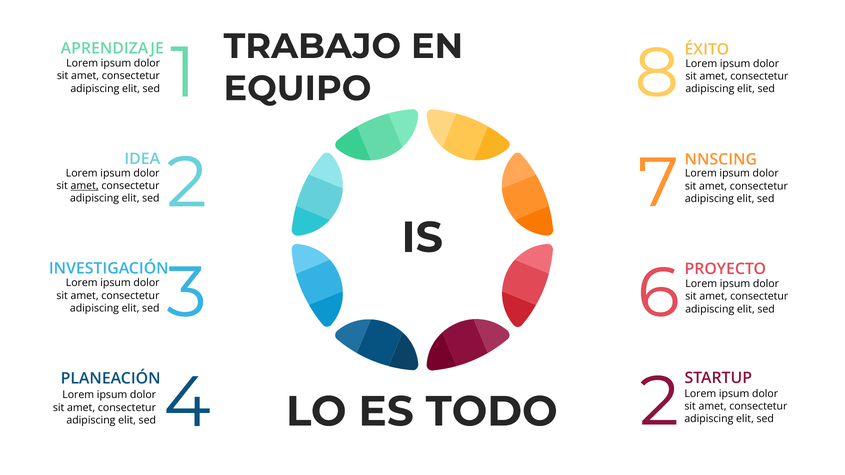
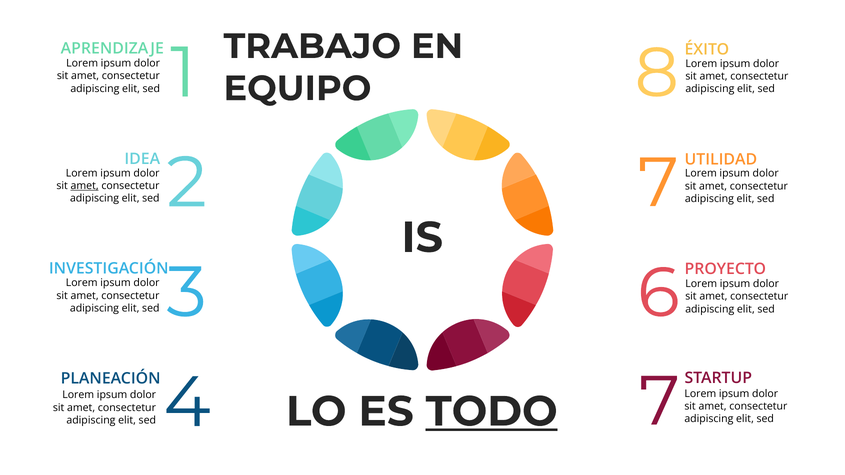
NNSCING: NNSCING -> UTILIDAD
4 2: 2 -> 7
TODO underline: none -> present
